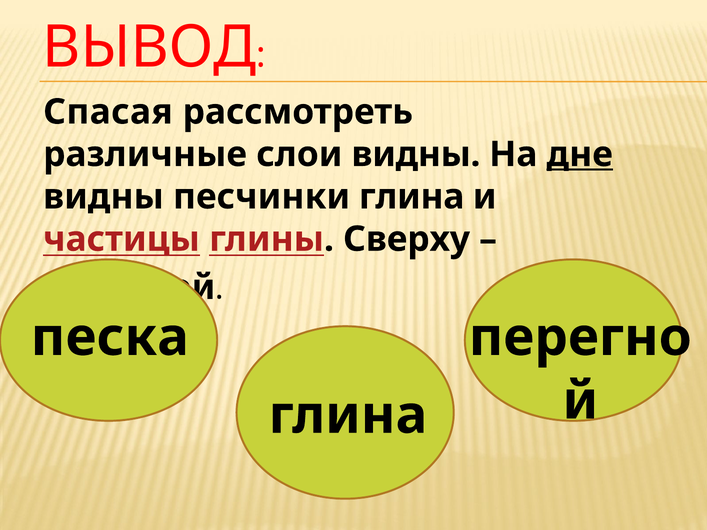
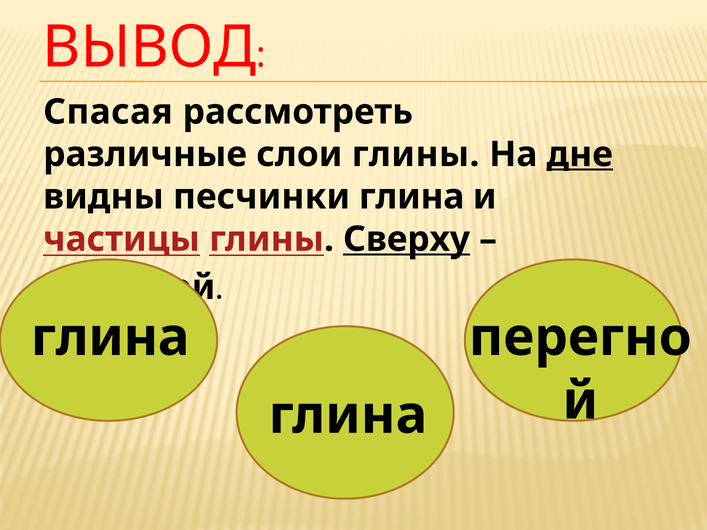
слои видны: видны -> глины
Сверху underline: none -> present
песка at (110, 338): песка -> глина
